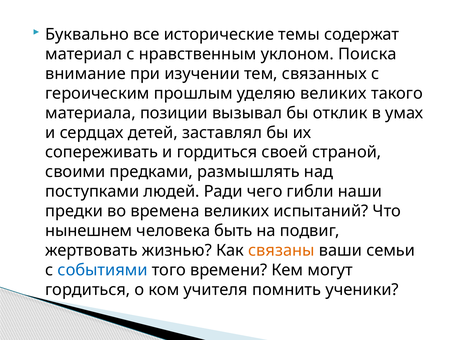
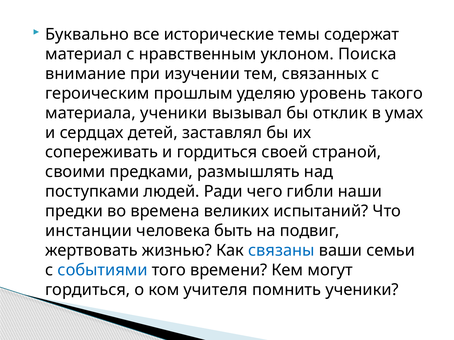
уделяю великих: великих -> уровень
материала позиции: позиции -> ученики
нынешнем: нынешнем -> инстанции
связаны colour: orange -> blue
